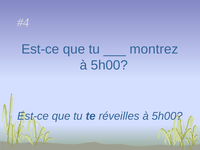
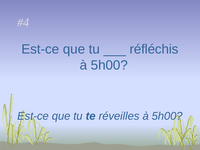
montrez: montrez -> réfléchis
